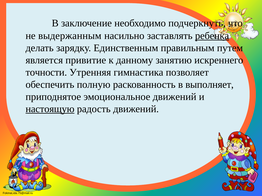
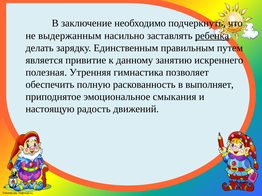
точности: точности -> полезная
эмоциональное движений: движений -> смыкания
настоящую underline: present -> none
